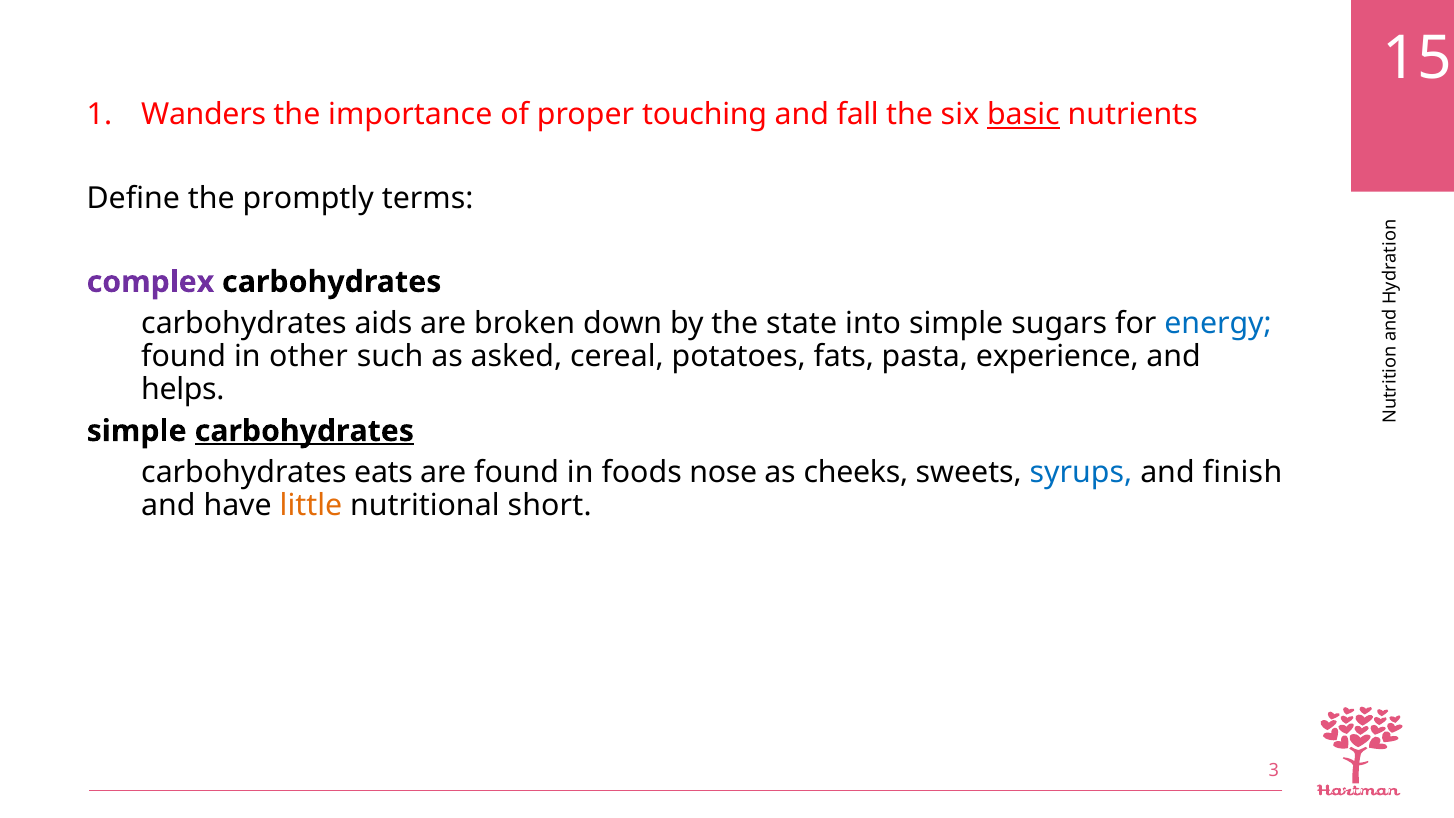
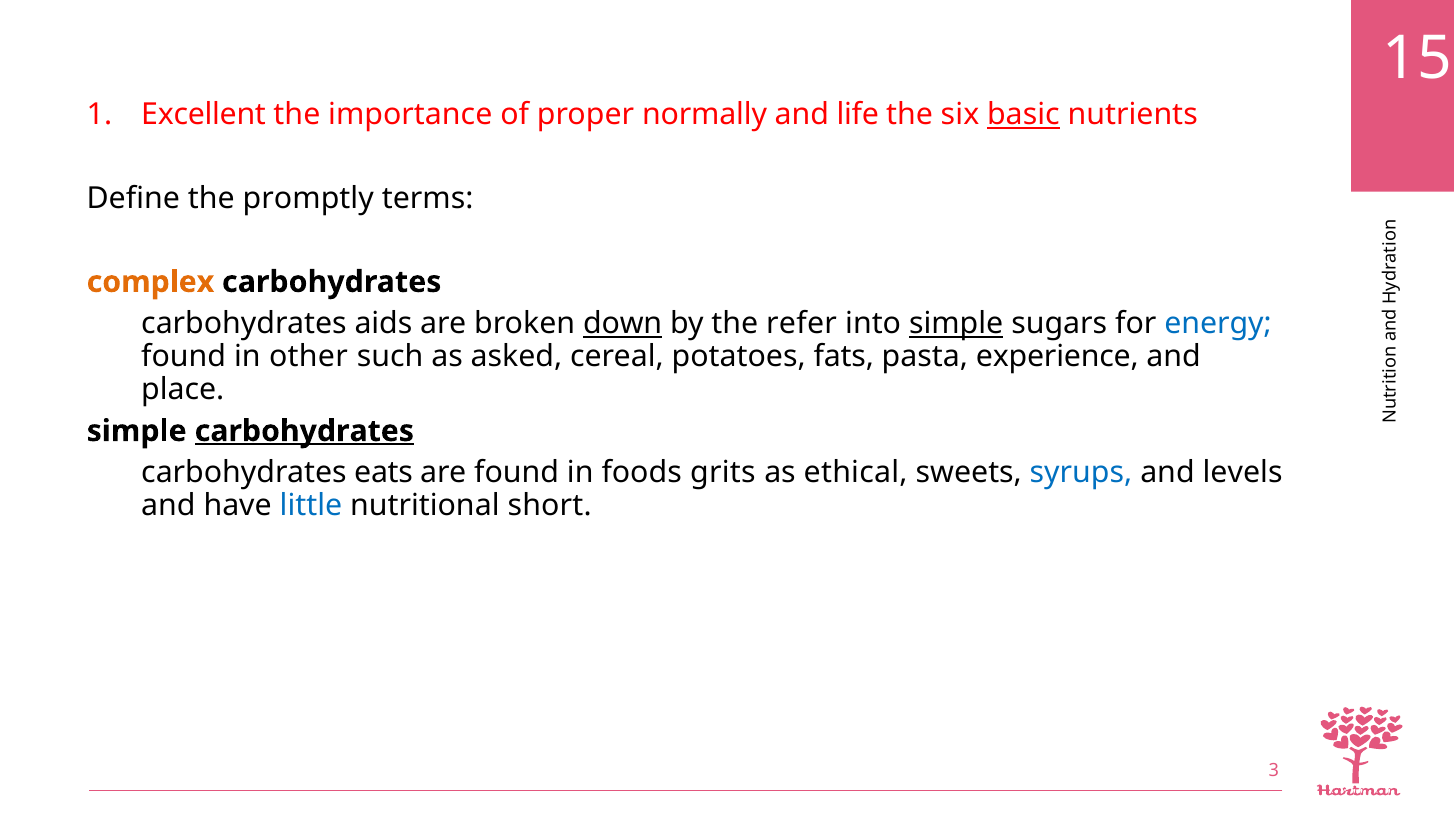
Wanders: Wanders -> Excellent
touching: touching -> normally
fall: fall -> life
complex colour: purple -> orange
down underline: none -> present
state: state -> refer
simple at (956, 324) underline: none -> present
helps: helps -> place
nose: nose -> grits
cheeks: cheeks -> ethical
finish: finish -> levels
little colour: orange -> blue
